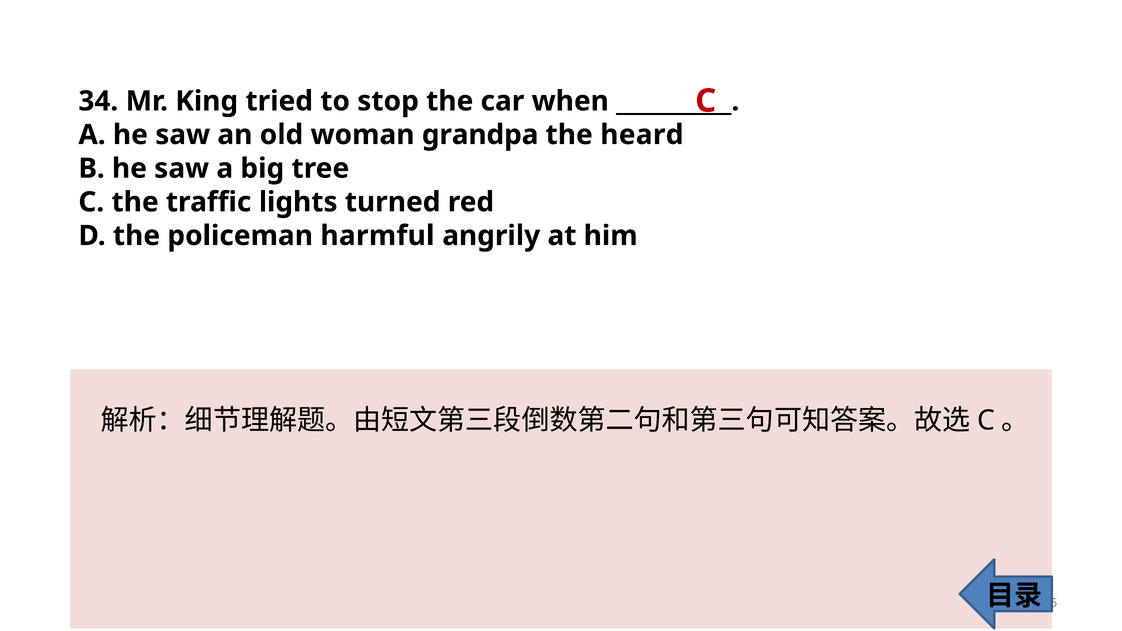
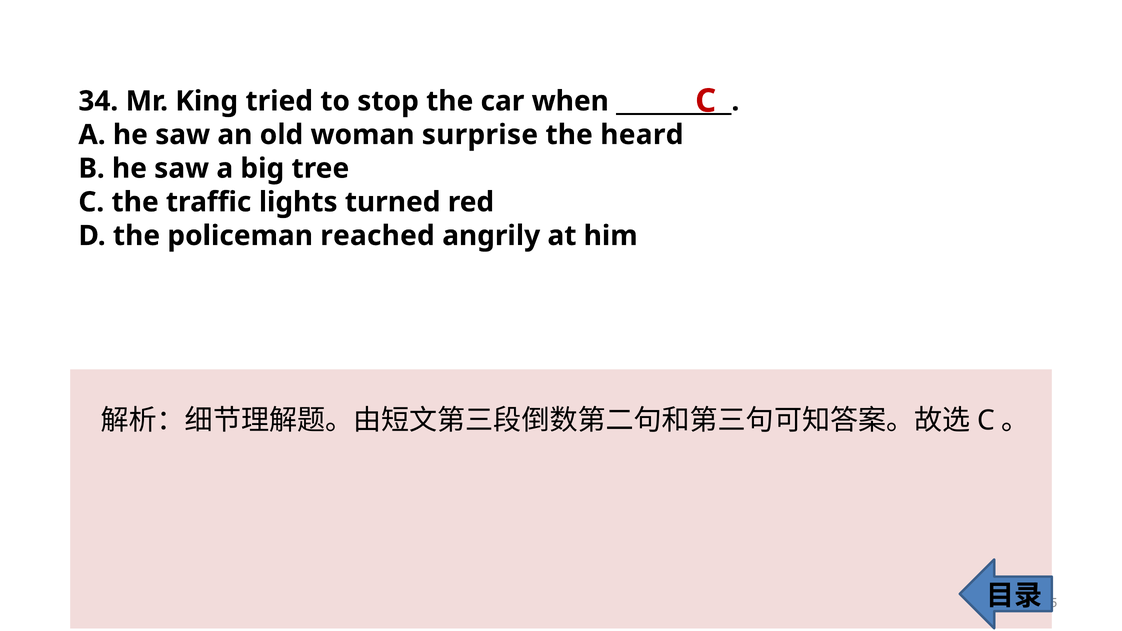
grandpa: grandpa -> surprise
harmful: harmful -> reached
